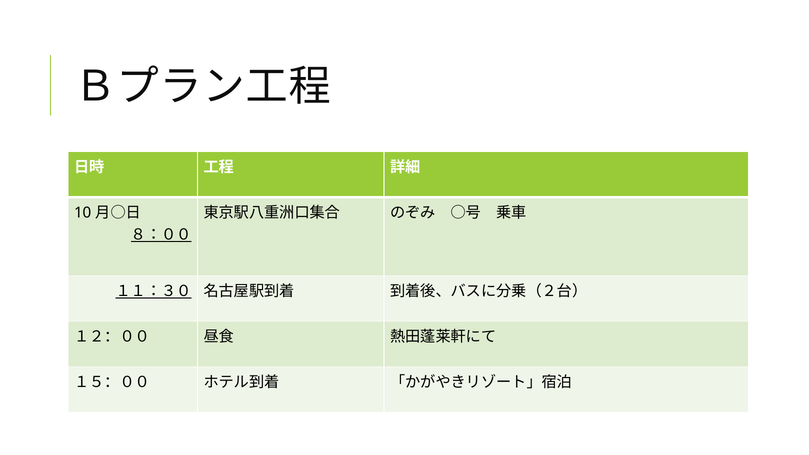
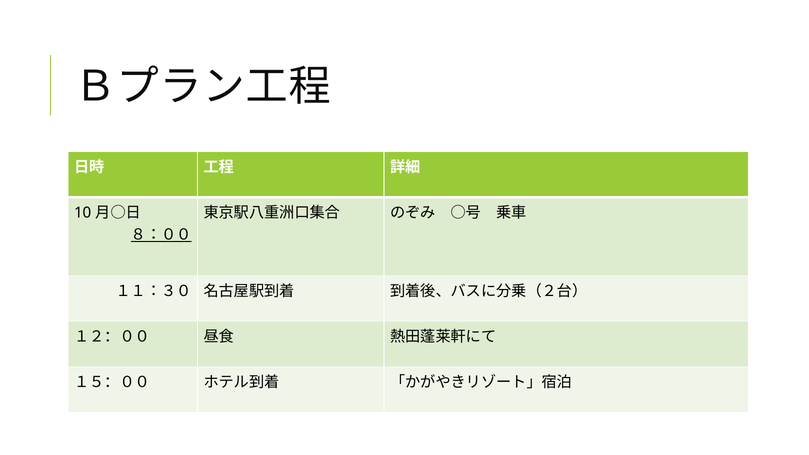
１１：３０ underline: present -> none
